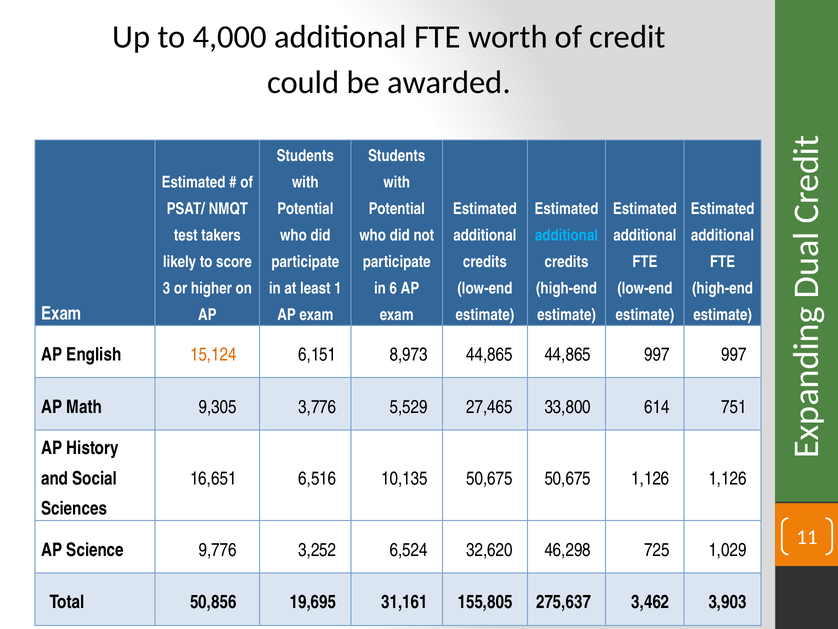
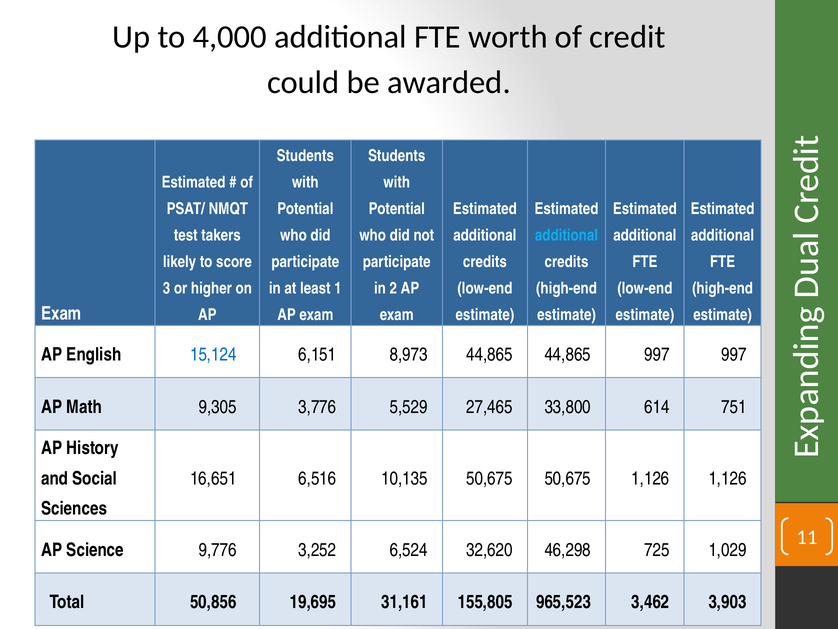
6: 6 -> 2
15,124 colour: orange -> blue
275,637: 275,637 -> 965,523
